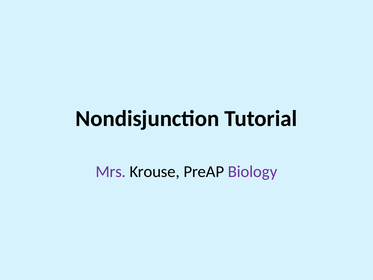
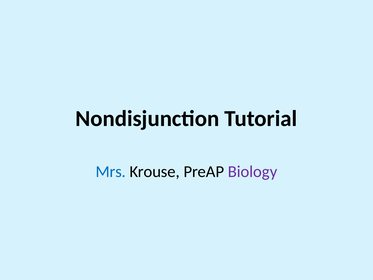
Mrs colour: purple -> blue
